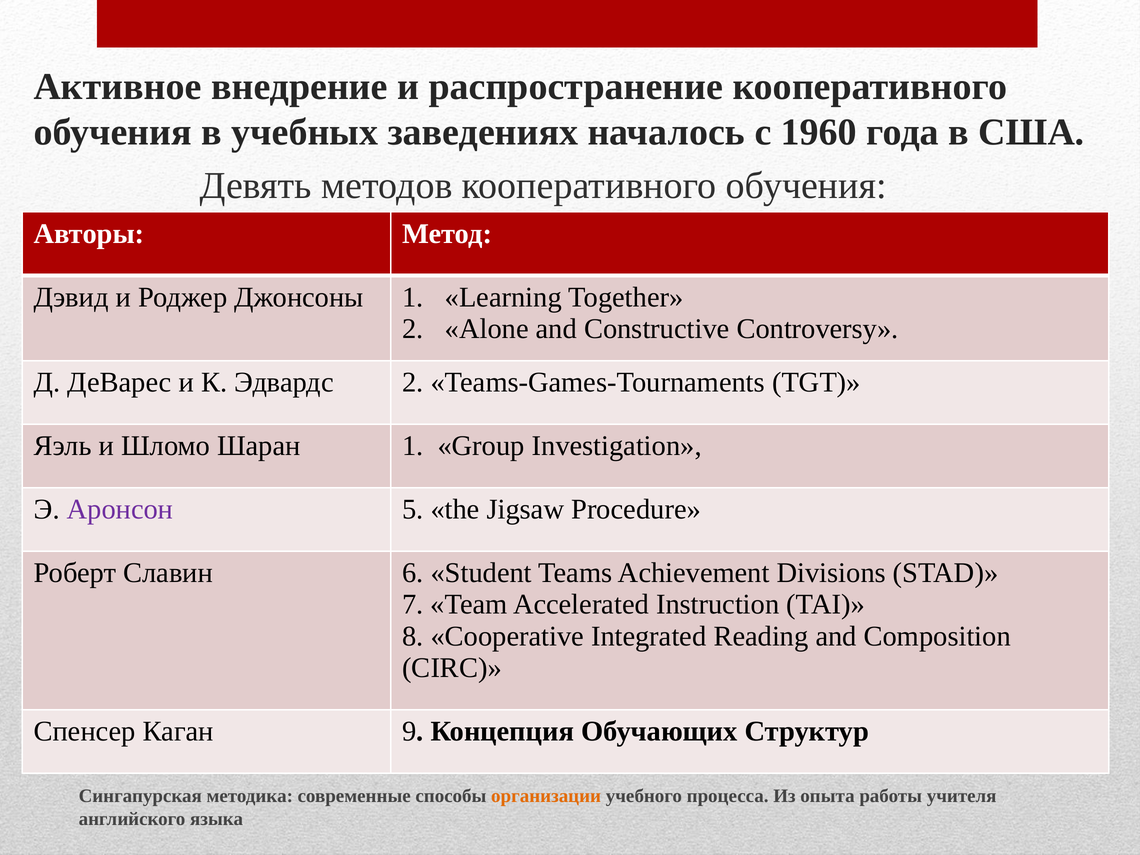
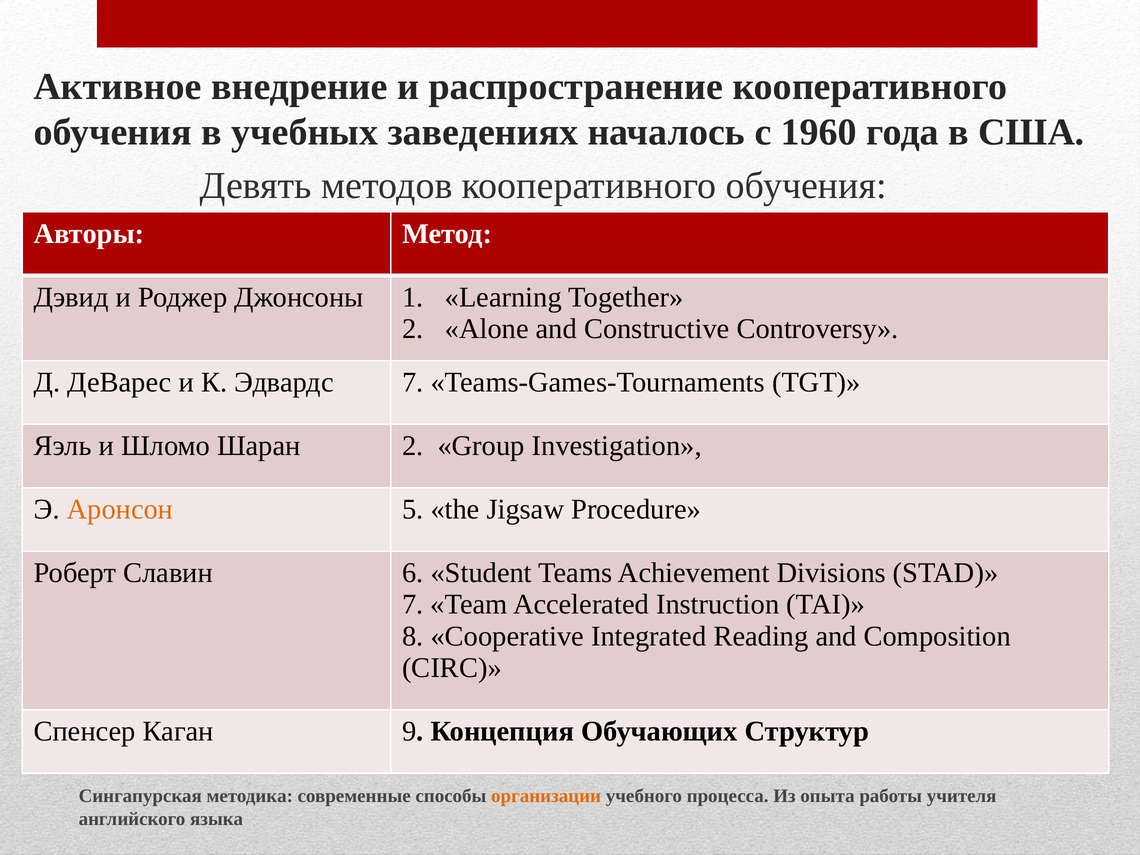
Эдвардс 2: 2 -> 7
Шаран 1: 1 -> 2
Аронсон colour: purple -> orange
